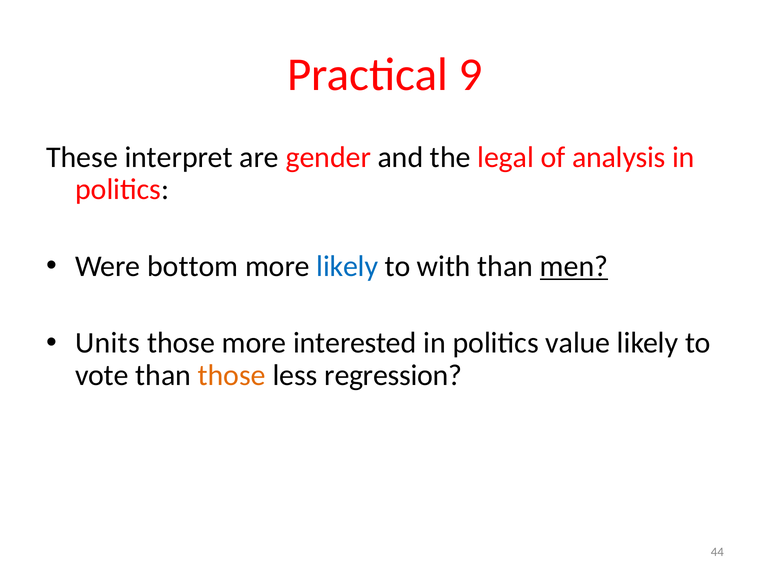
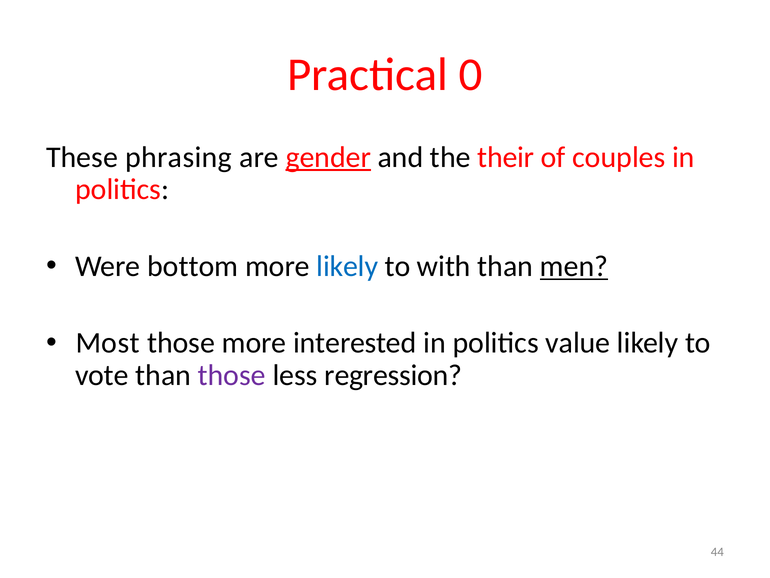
9: 9 -> 0
interpret: interpret -> phrasing
gender underline: none -> present
legal: legal -> their
analysis: analysis -> couples
Units: Units -> Most
those at (232, 375) colour: orange -> purple
